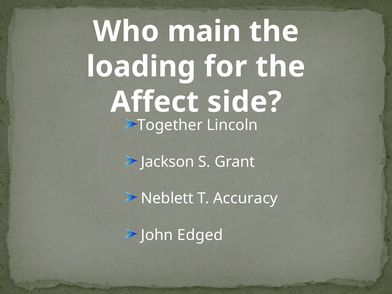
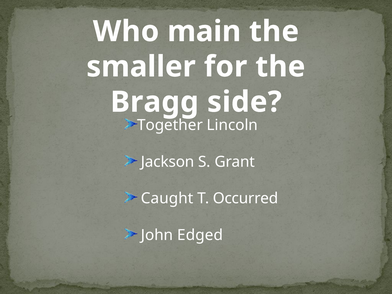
loading: loading -> smaller
Affect: Affect -> Bragg
Neblett: Neblett -> Caught
Accuracy: Accuracy -> Occurred
